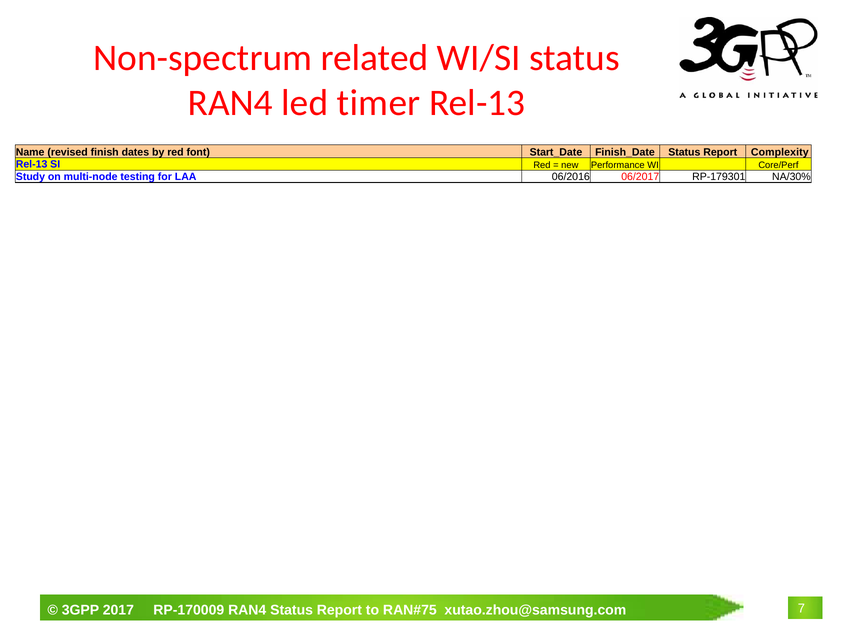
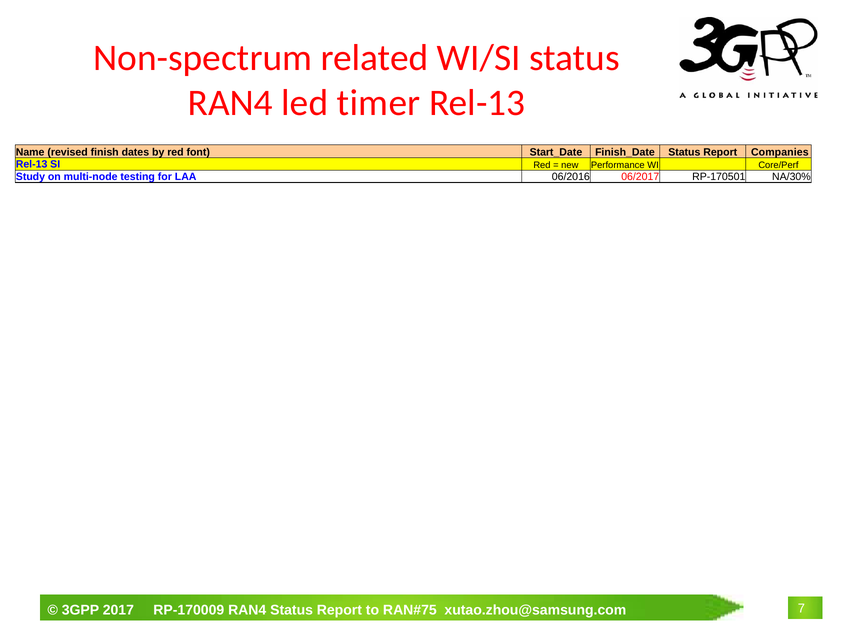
Complexity: Complexity -> Companies
RP-179301: RP-179301 -> RP-170501
